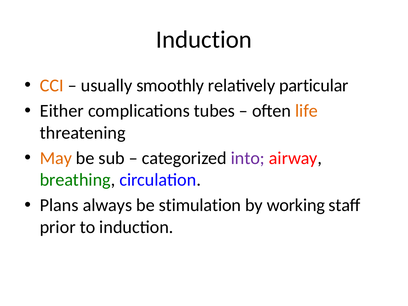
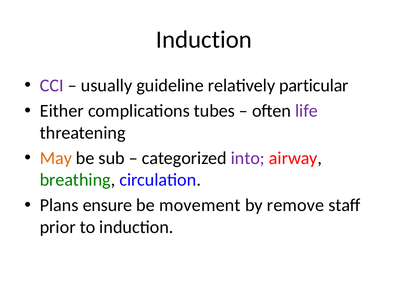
CCI colour: orange -> purple
smoothly: smoothly -> guideline
life colour: orange -> purple
always: always -> ensure
stimulation: stimulation -> movement
working: working -> remove
